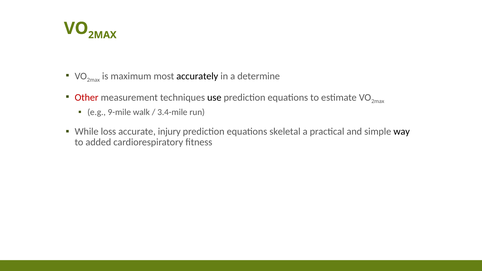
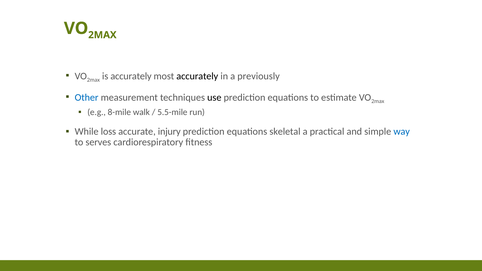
is maximum: maximum -> accurately
determine: determine -> previously
Other colour: red -> blue
9-mile: 9-mile -> 8-mile
3.4-mile: 3.4-mile -> 5.5-mile
way colour: black -> blue
added: added -> serves
